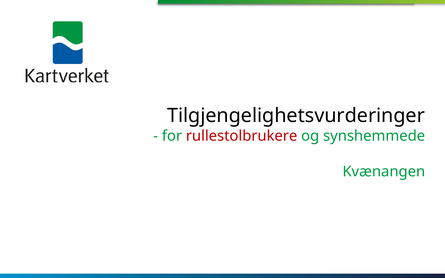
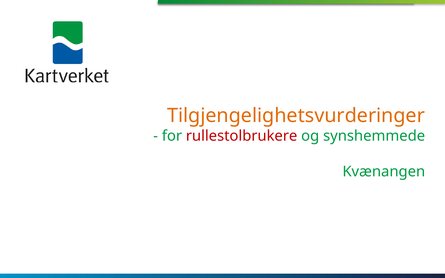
Tilgjengelighetsvurderinger colour: black -> orange
